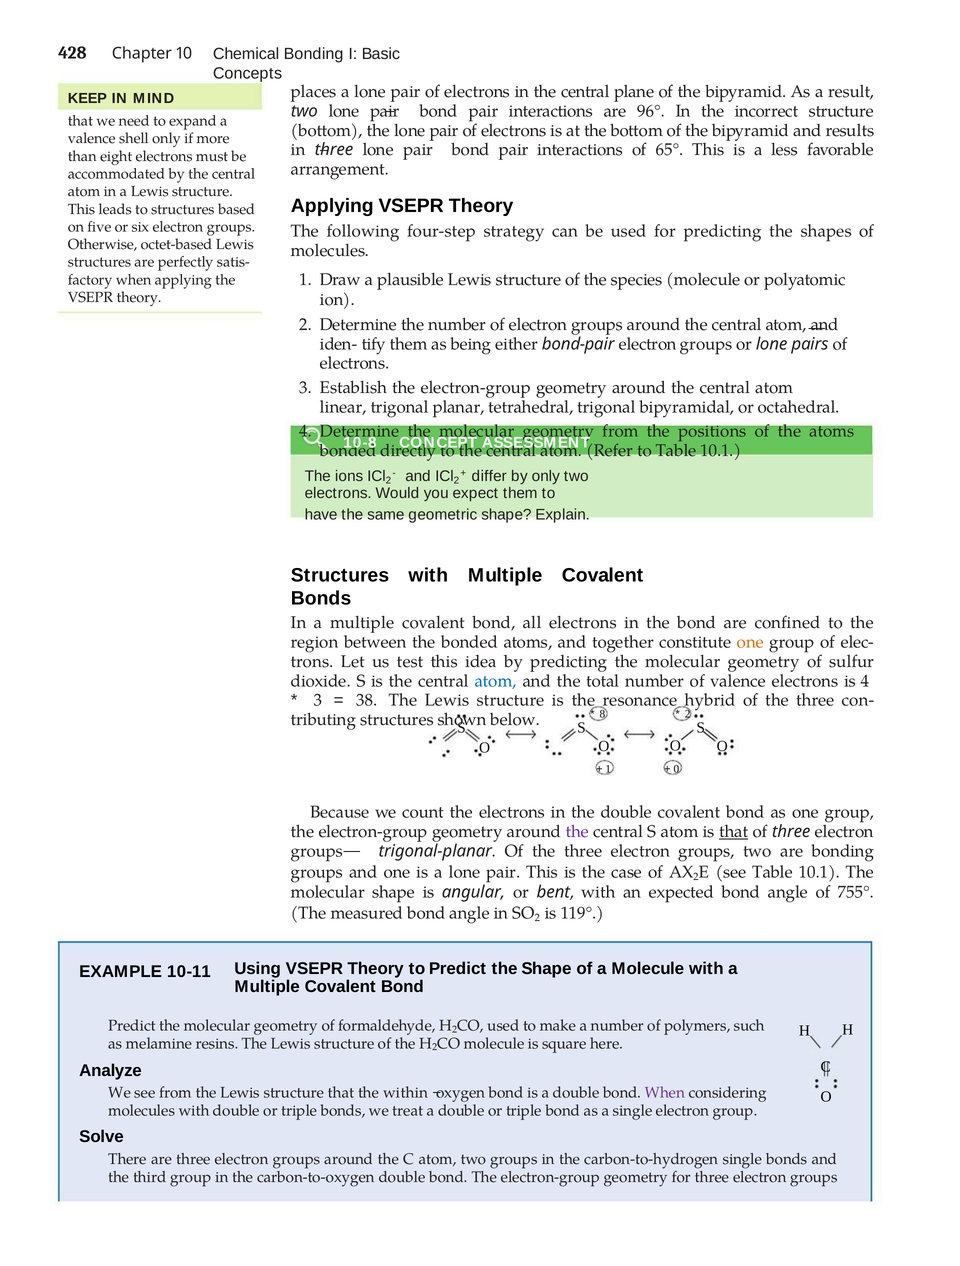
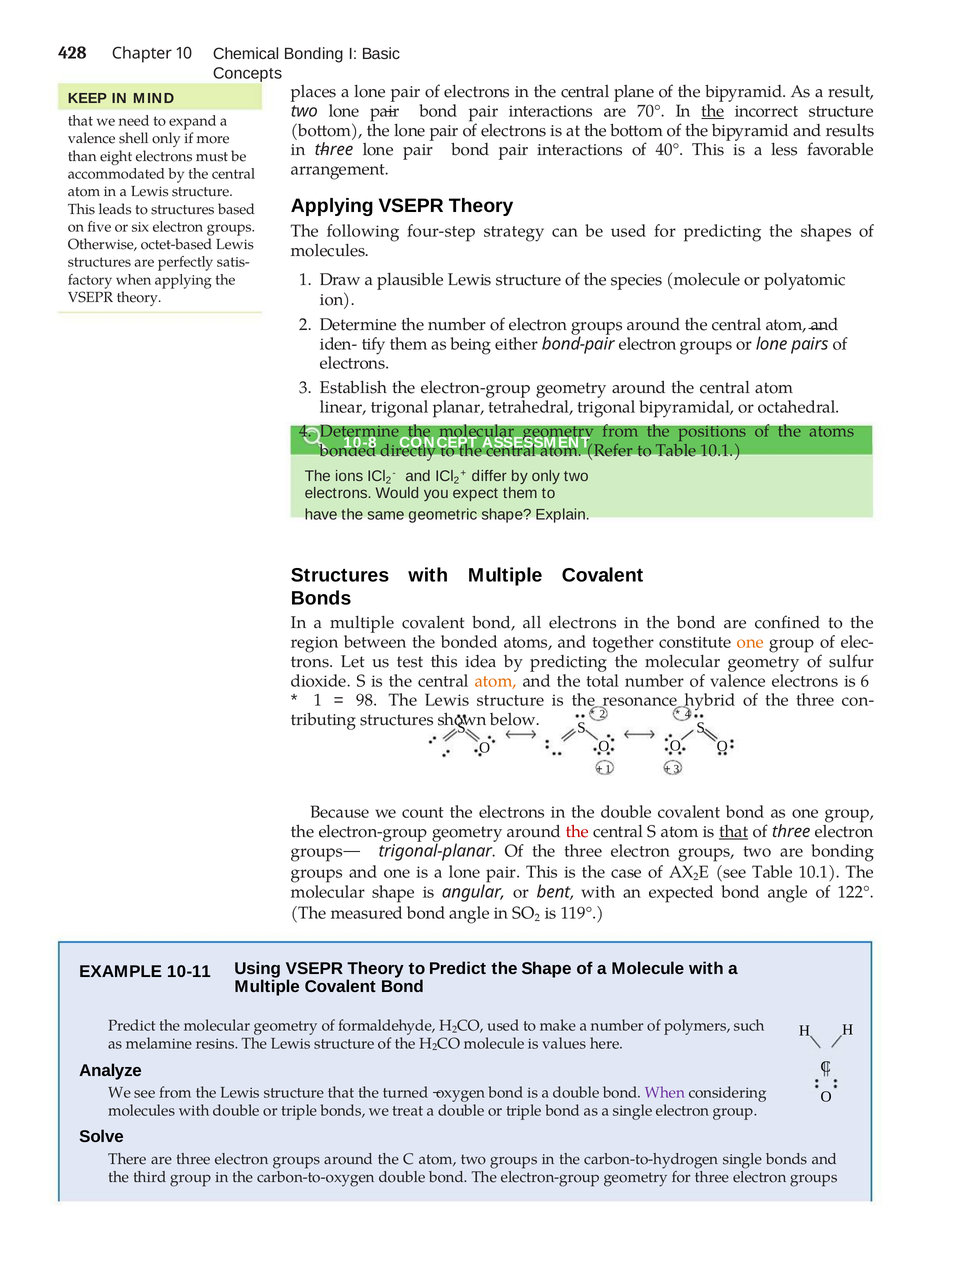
96°: 96° -> 70°
the at (713, 111) underline: none -> present
65°: 65° -> 40°
atom at (496, 681) colour: blue -> orange
is 4: 4 -> 6
3 at (318, 700): 3 -> 1
38: 38 -> 98
8 at (602, 714): 8 -> 2
2 at (688, 714): 2 -> 4
0 at (676, 769): 0 -> 3
the at (577, 831) colour: purple -> red
755°: 755° -> 122°
square: square -> values
within: within -> turned
